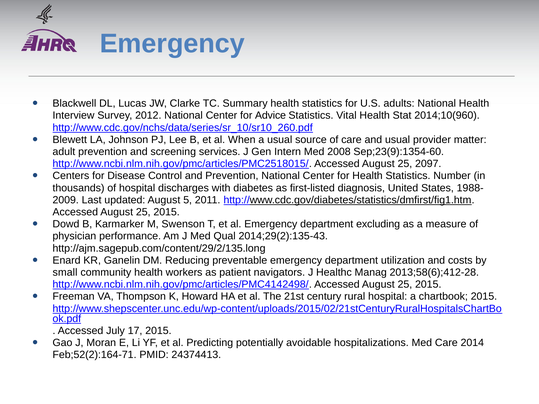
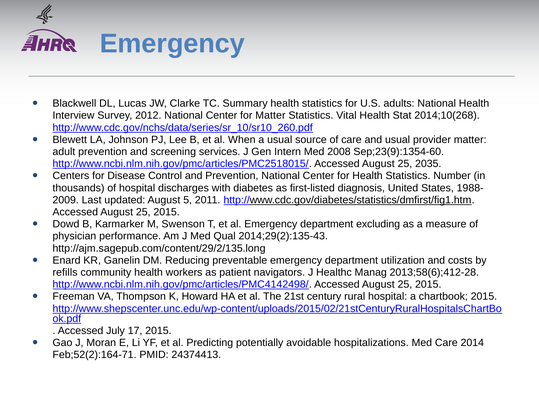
for Advice: Advice -> Matter
2014;10(960: 2014;10(960 -> 2014;10(268
2097: 2097 -> 2035
small: small -> refills
